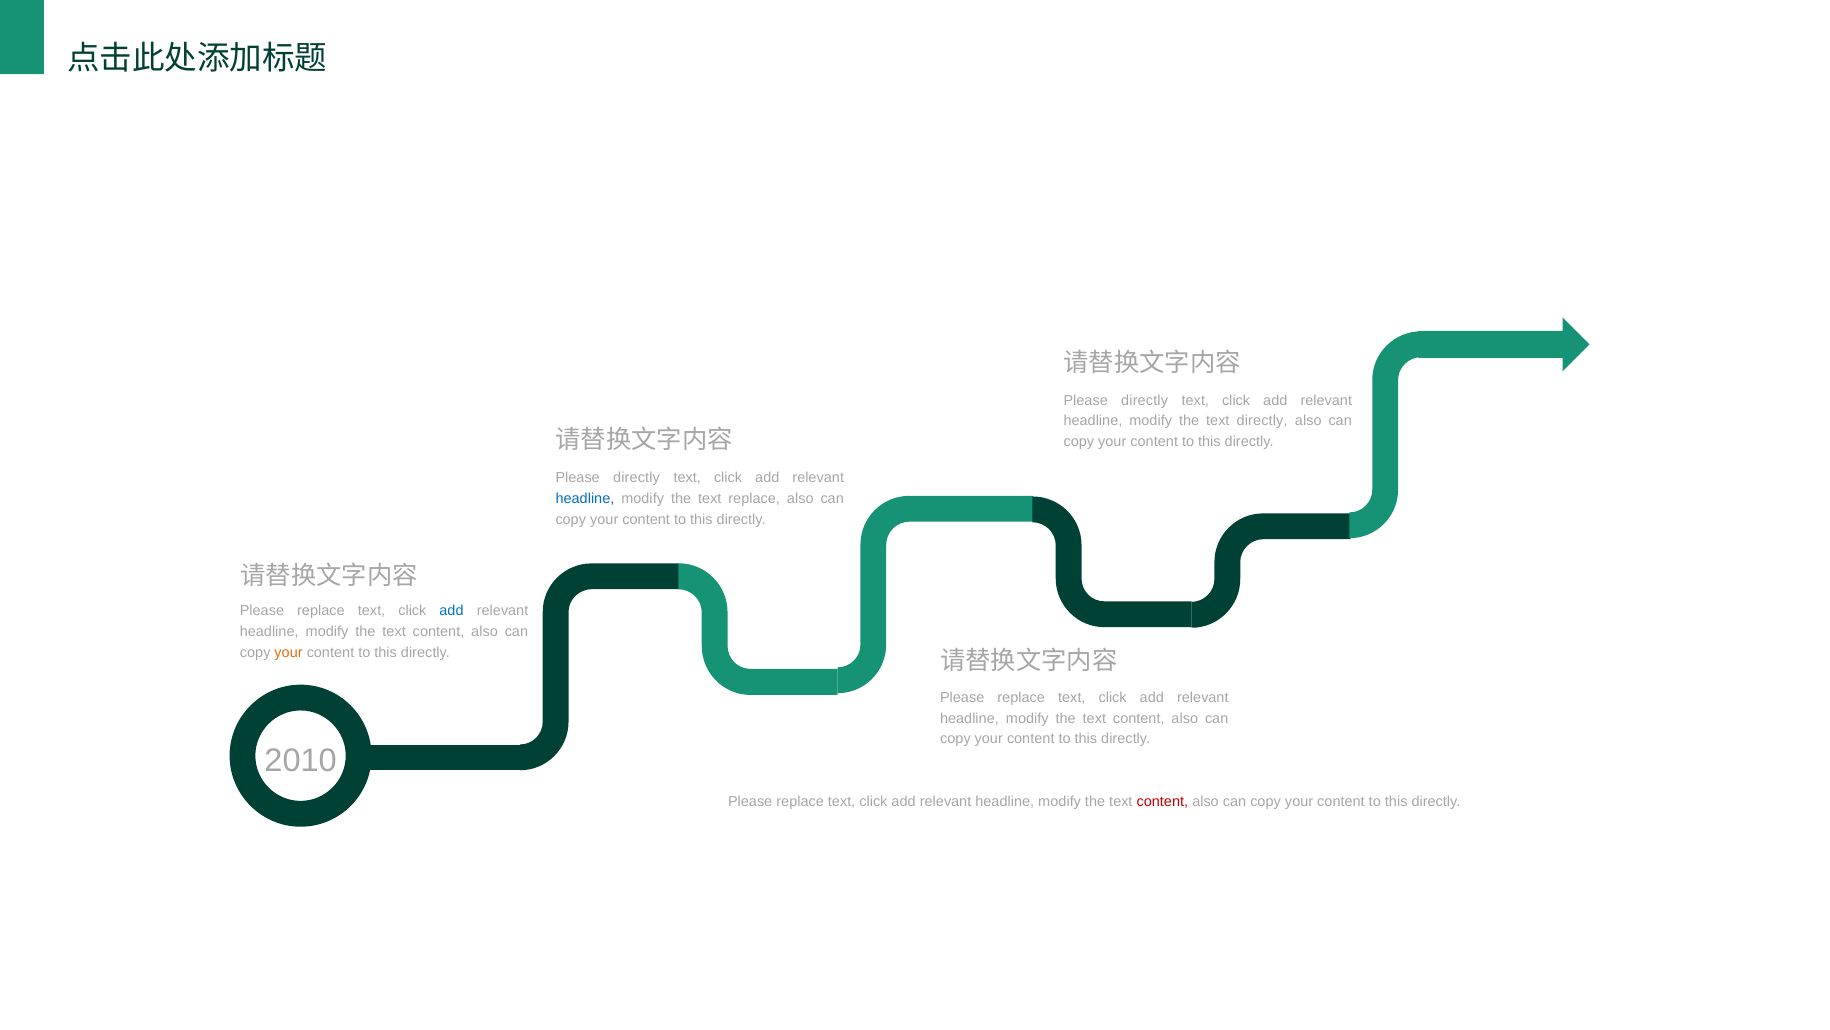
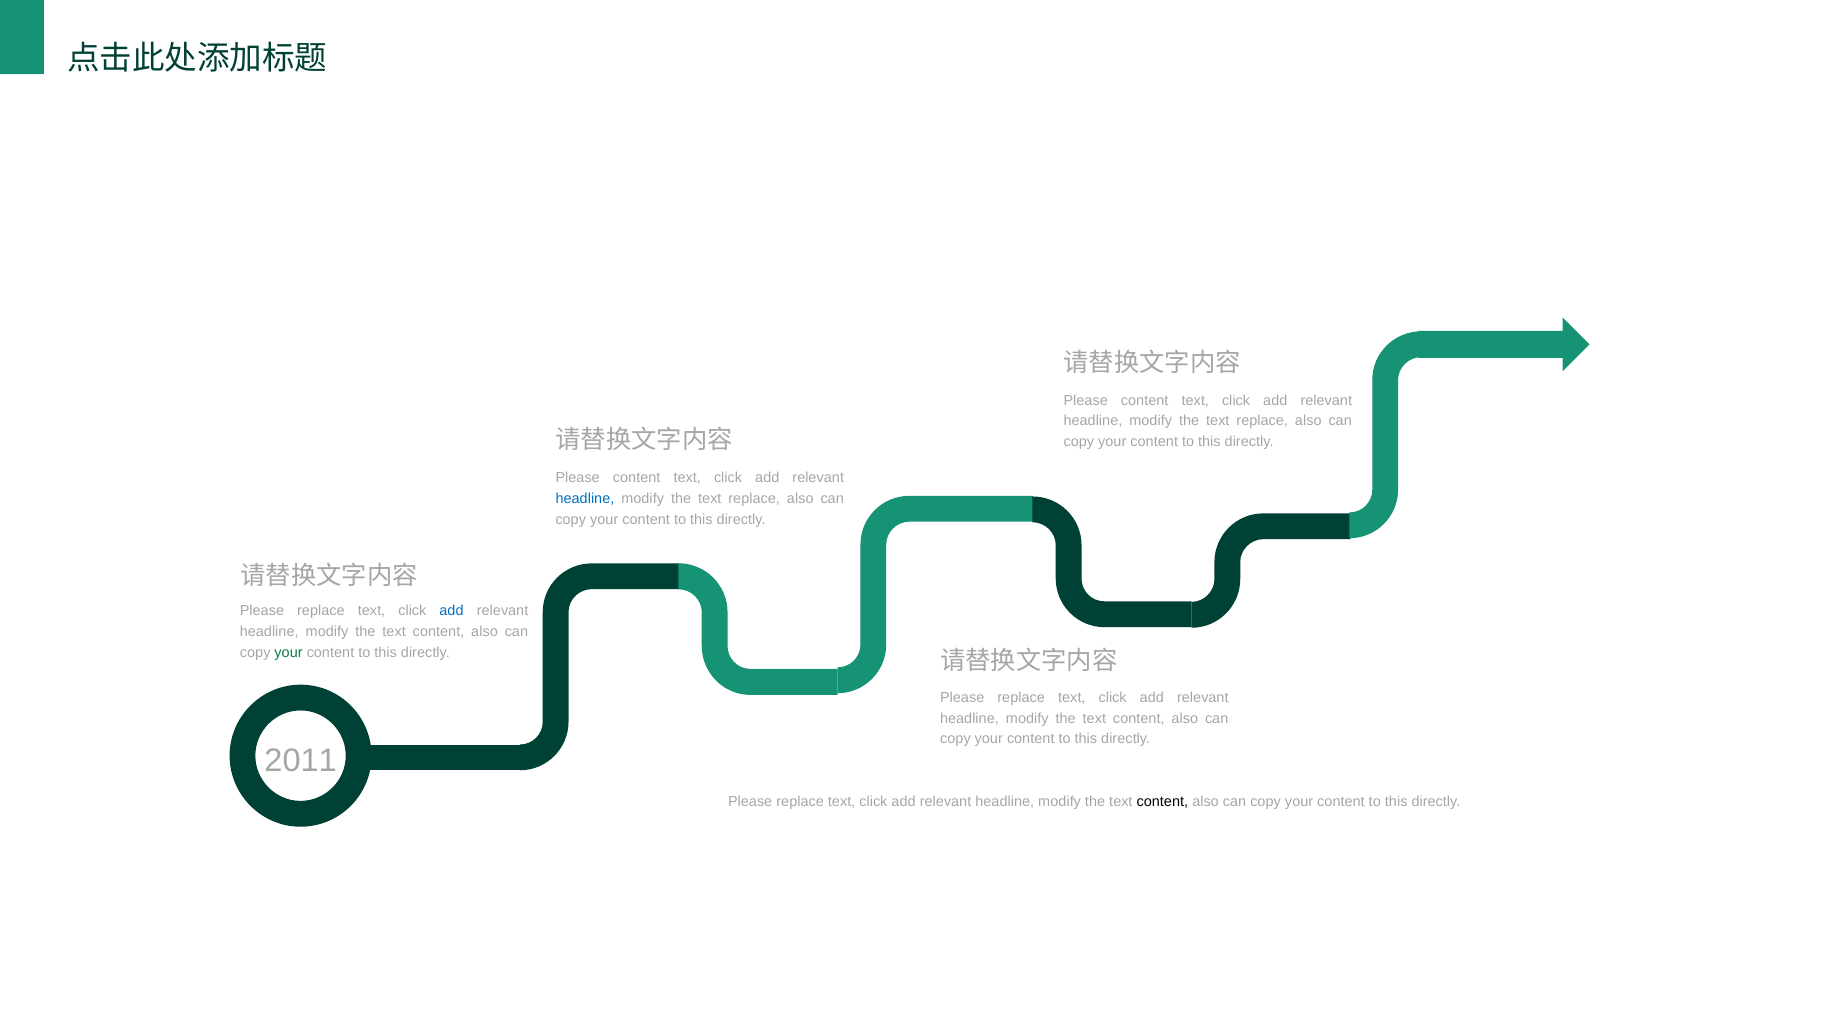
directly at (1145, 400): directly -> content
directly at (1262, 421): directly -> replace
directly at (637, 478): directly -> content
your at (289, 652) colour: orange -> green
2010: 2010 -> 2011
content at (1162, 801) colour: red -> black
